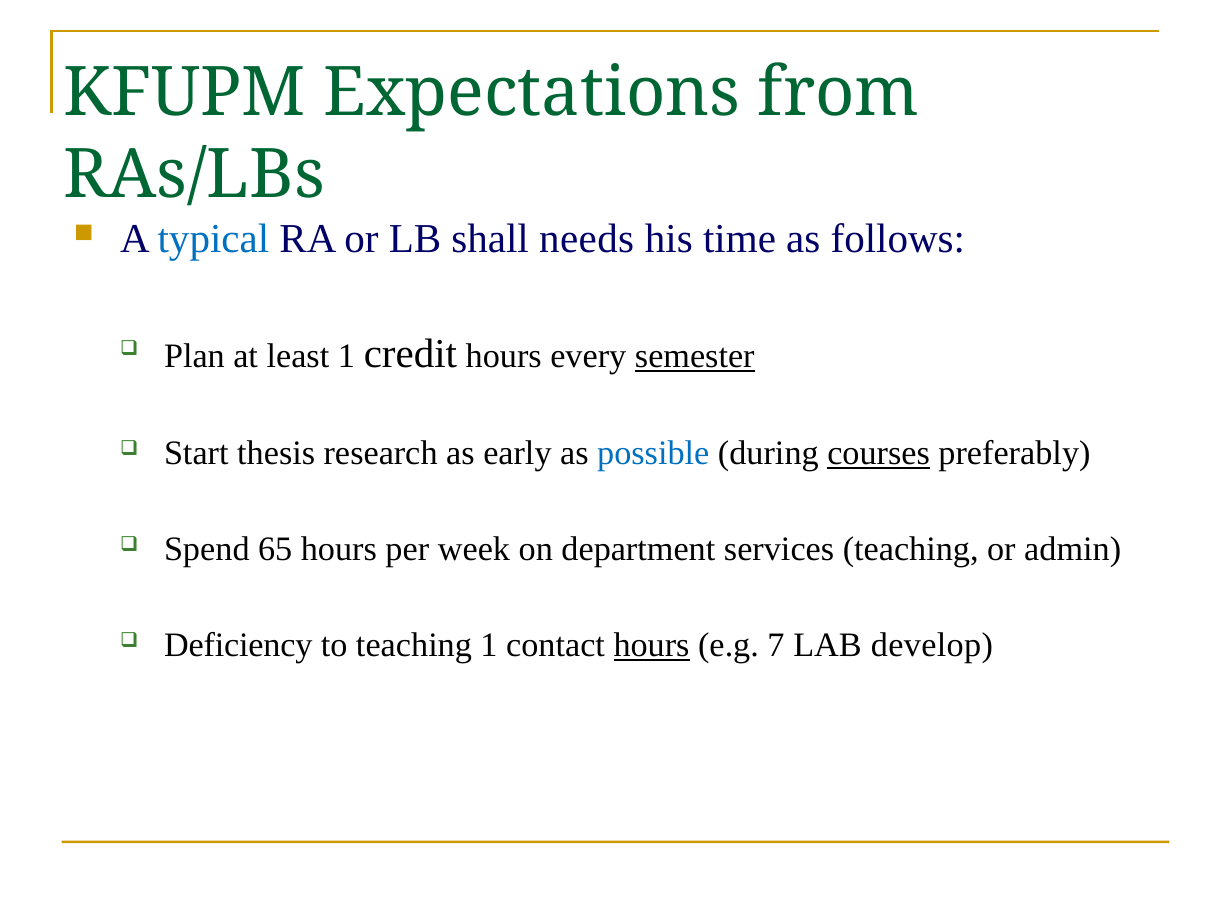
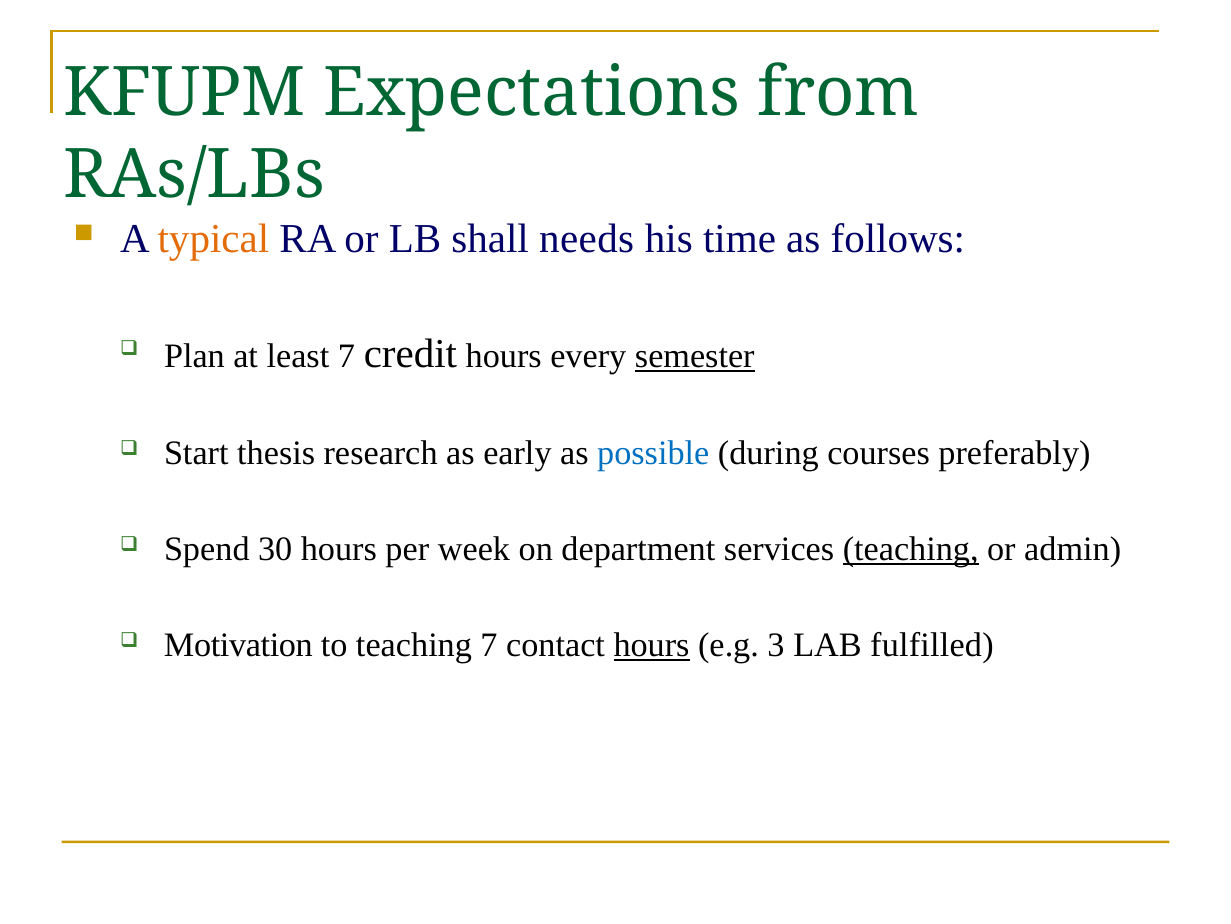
typical colour: blue -> orange
least 1: 1 -> 7
courses underline: present -> none
65: 65 -> 30
teaching at (911, 549) underline: none -> present
Deficiency: Deficiency -> Motivation
teaching 1: 1 -> 7
7: 7 -> 3
develop: develop -> fulfilled
